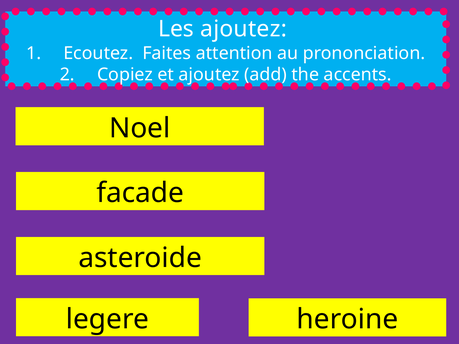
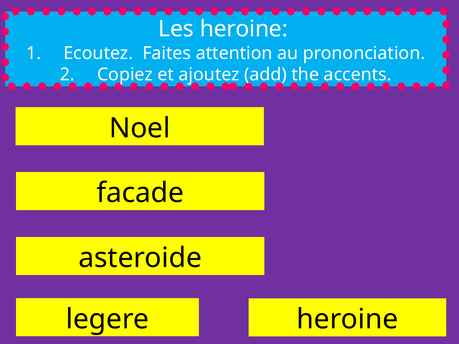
Les ajoutez: ajoutez -> heroine
